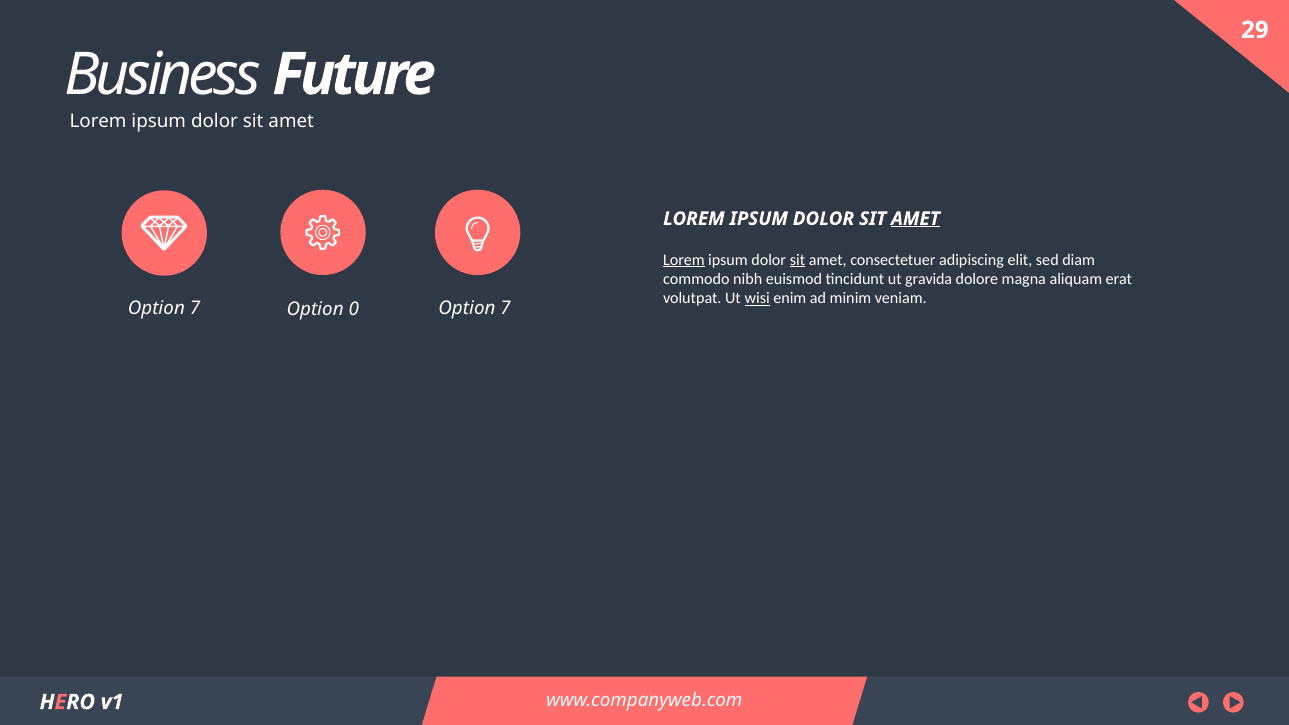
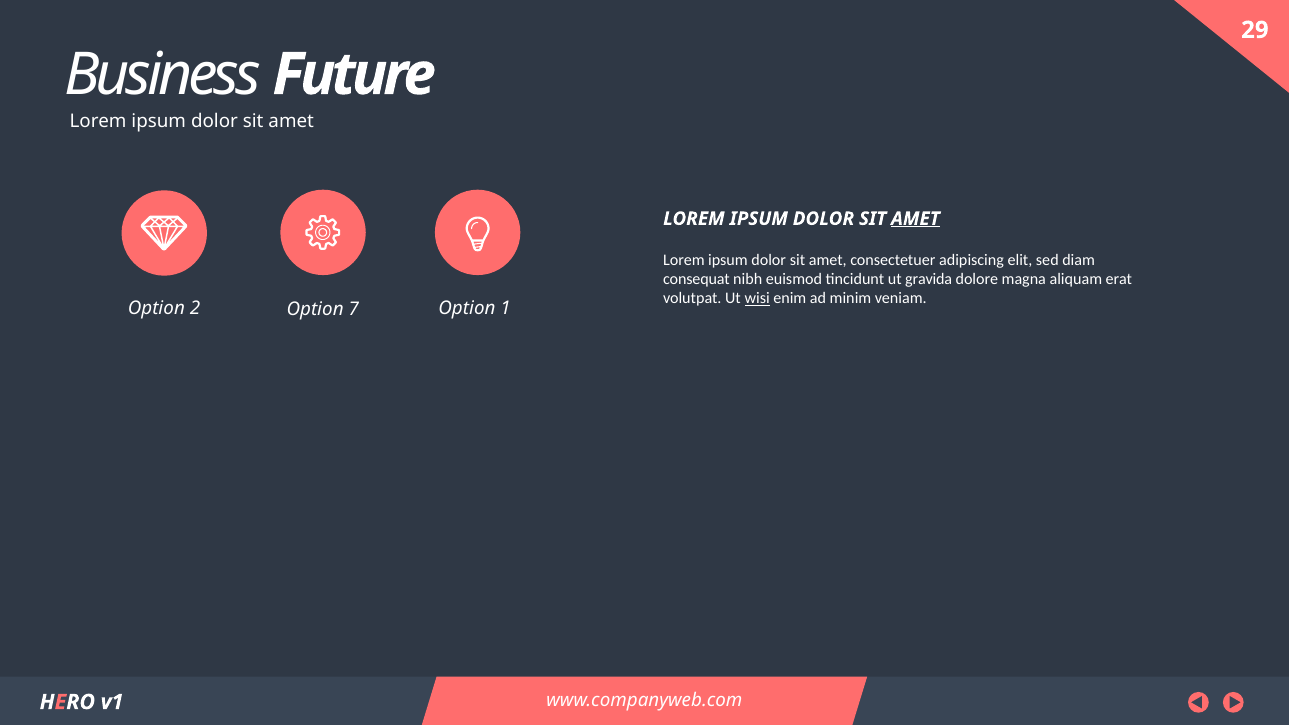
Lorem at (684, 260) underline: present -> none
sit at (797, 260) underline: present -> none
commodo: commodo -> consequat
7 at (195, 308): 7 -> 2
0: 0 -> 7
7 at (506, 308): 7 -> 1
